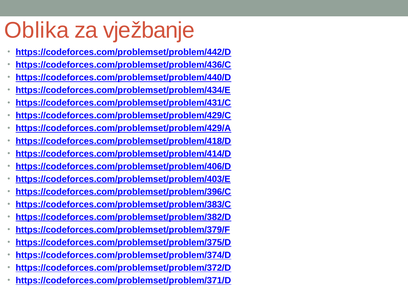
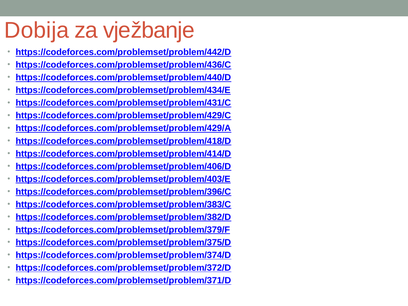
Oblika: Oblika -> Dobija
